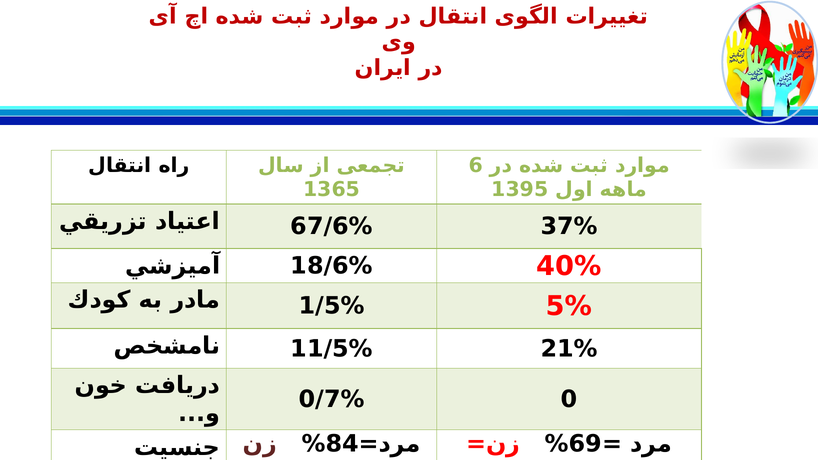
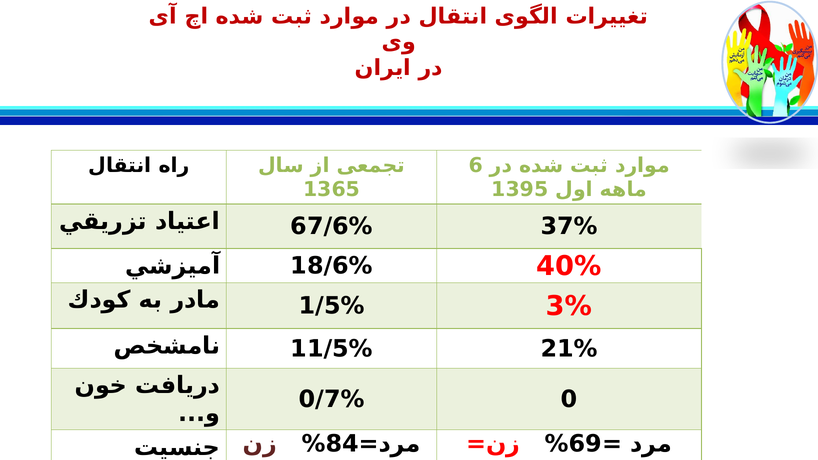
5%: 5% -> 3%
